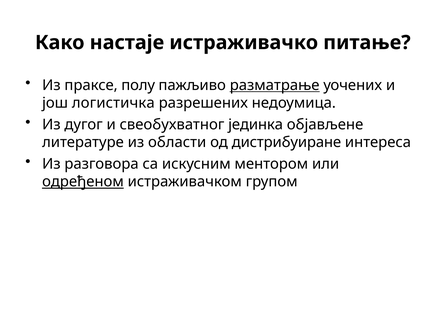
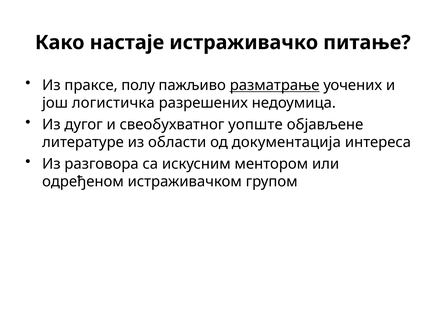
јединка: јединка -> уопште
дистрибуиране: дистрибуиране -> документација
одређеном underline: present -> none
